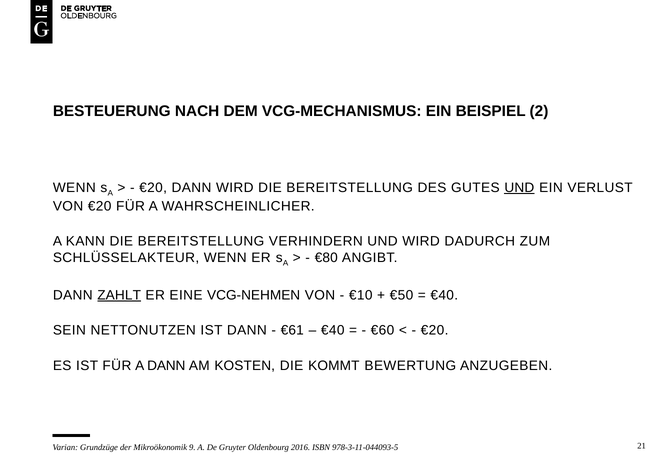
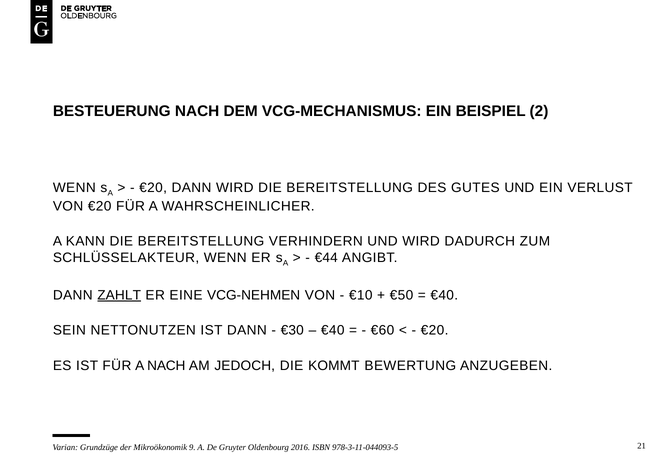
UND at (519, 188) underline: present -> none
€80: €80 -> €44
€61: €61 -> €30
A DANN: DANN -> NACH
KOSTEN: KOSTEN -> JEDOCH
